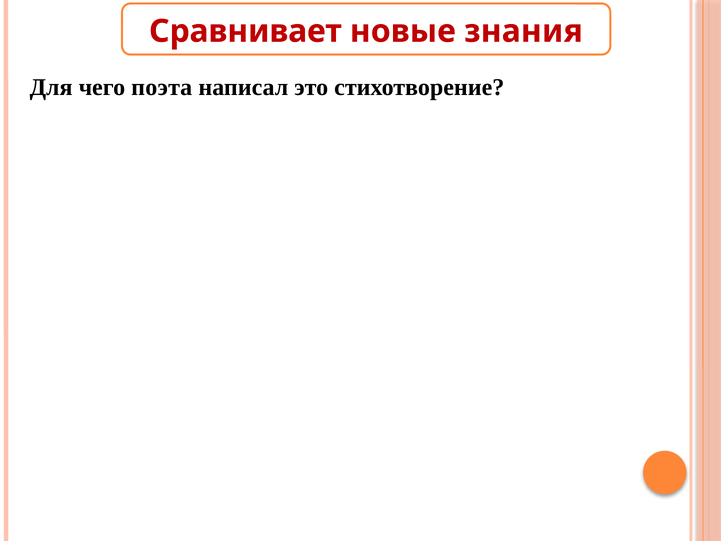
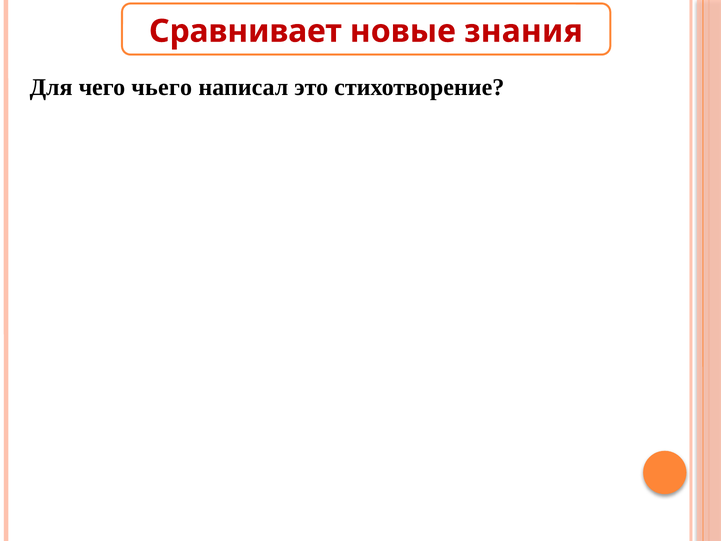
поэта: поэта -> чьего
